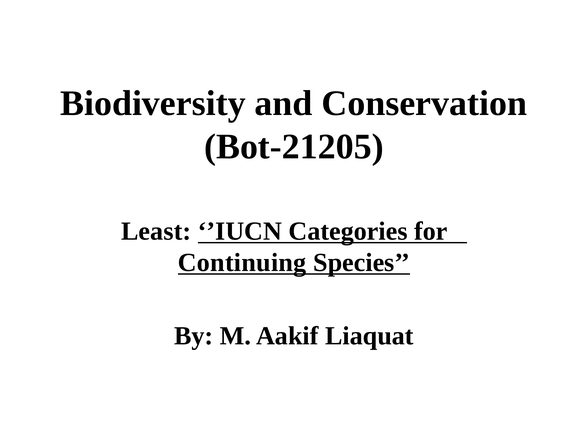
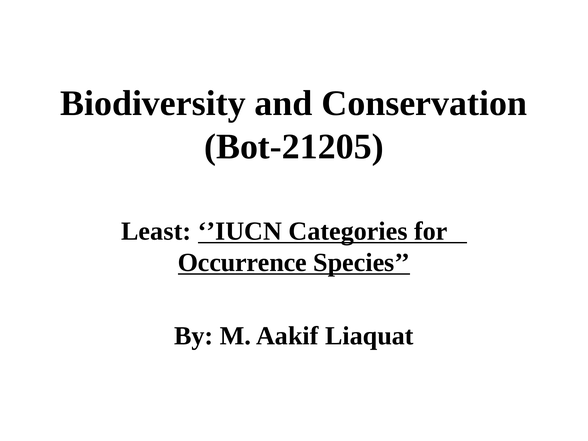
Continuing: Continuing -> Occurrence
